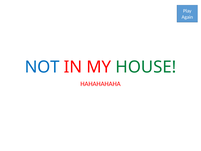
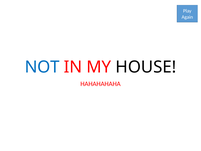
HOUSE colour: green -> black
